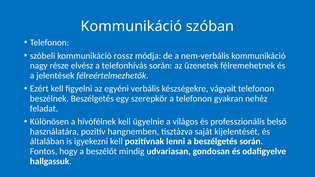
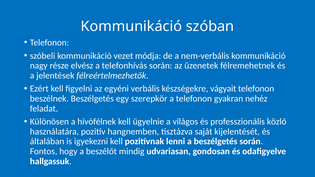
rossz: rossz -> vezet
belső: belső -> közlő
